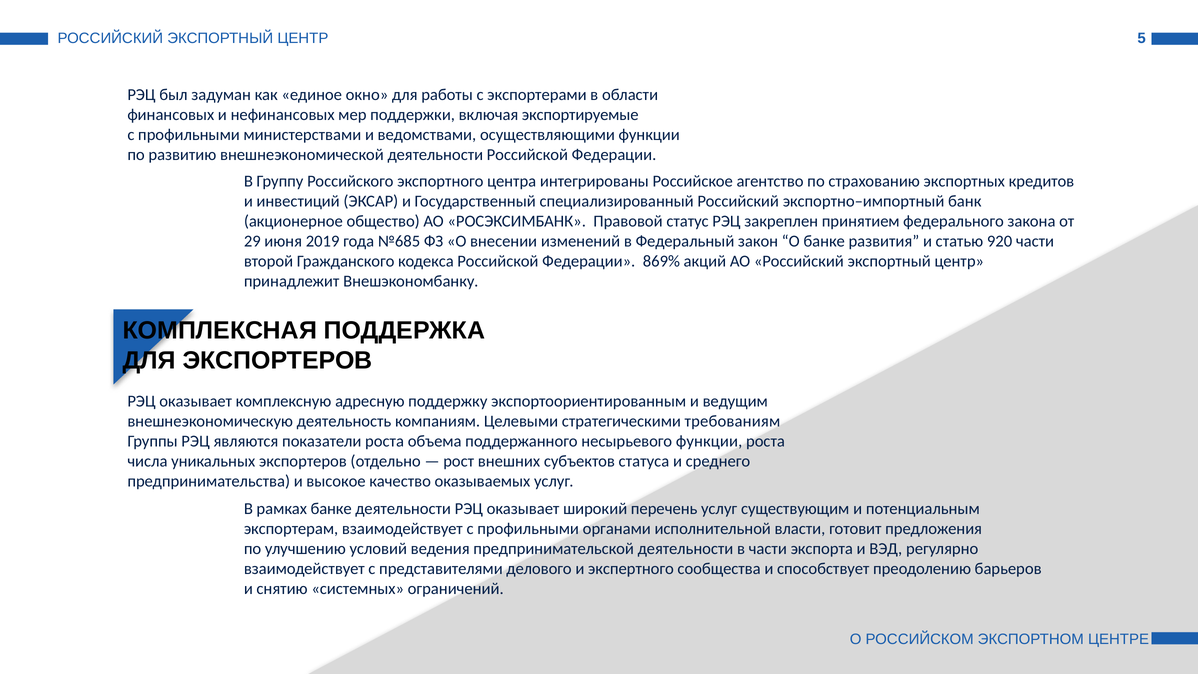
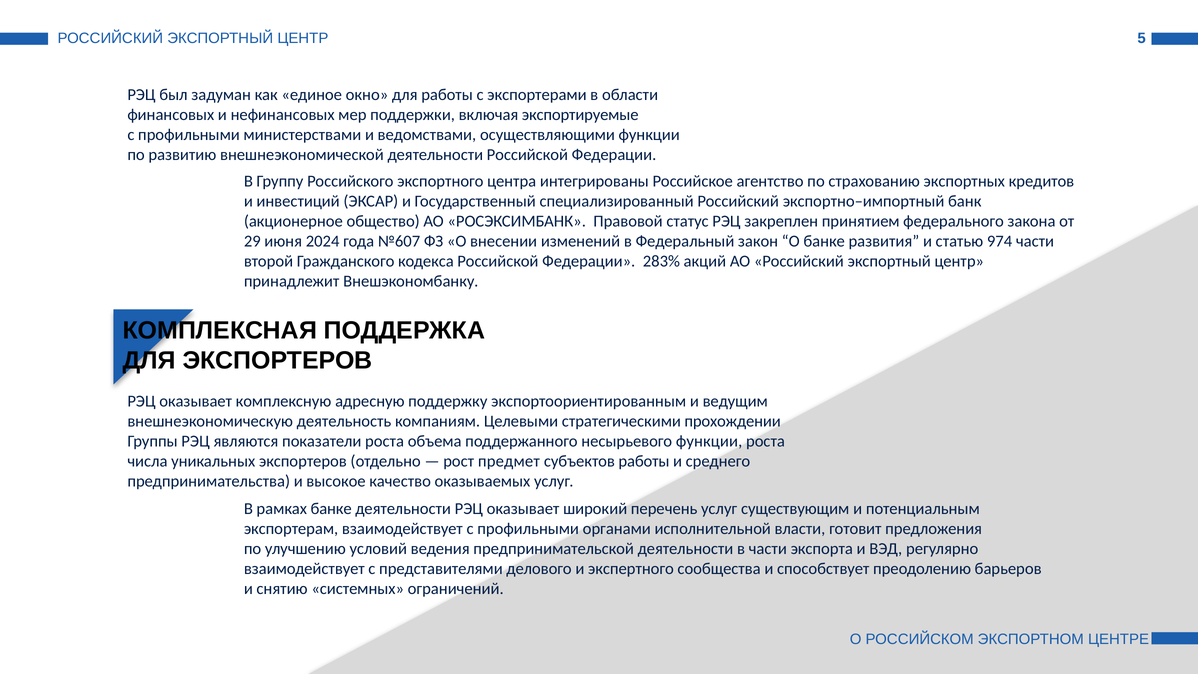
2019: 2019 -> 2024
№685: №685 -> №607
920: 920 -> 974
869%: 869% -> 283%
требованиям: требованиям -> прохождении
внешних: внешних -> предмет
субъектов статуса: статуса -> работы
